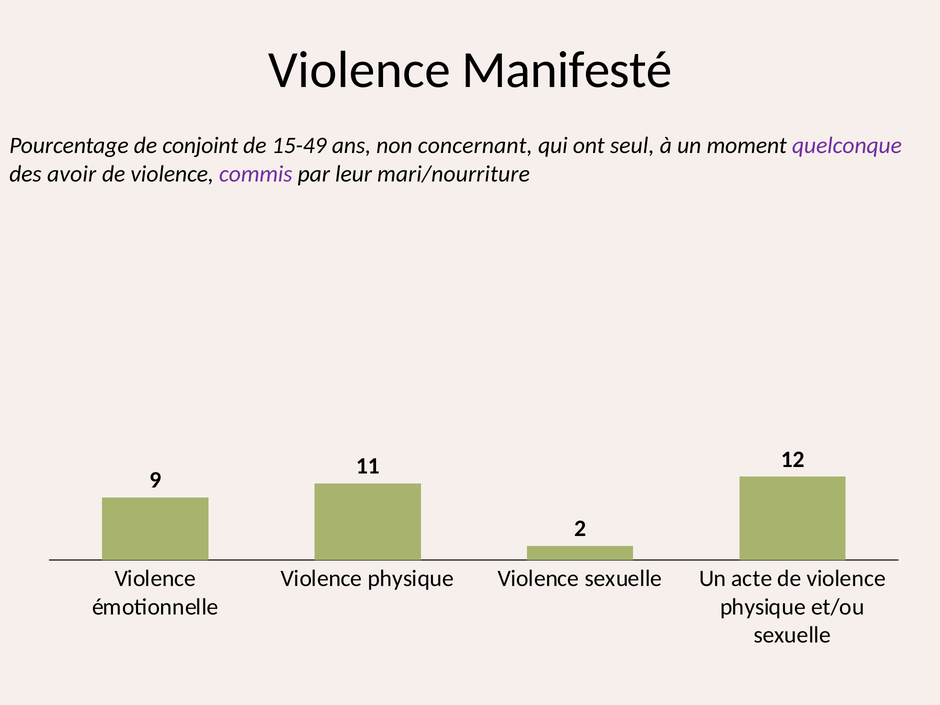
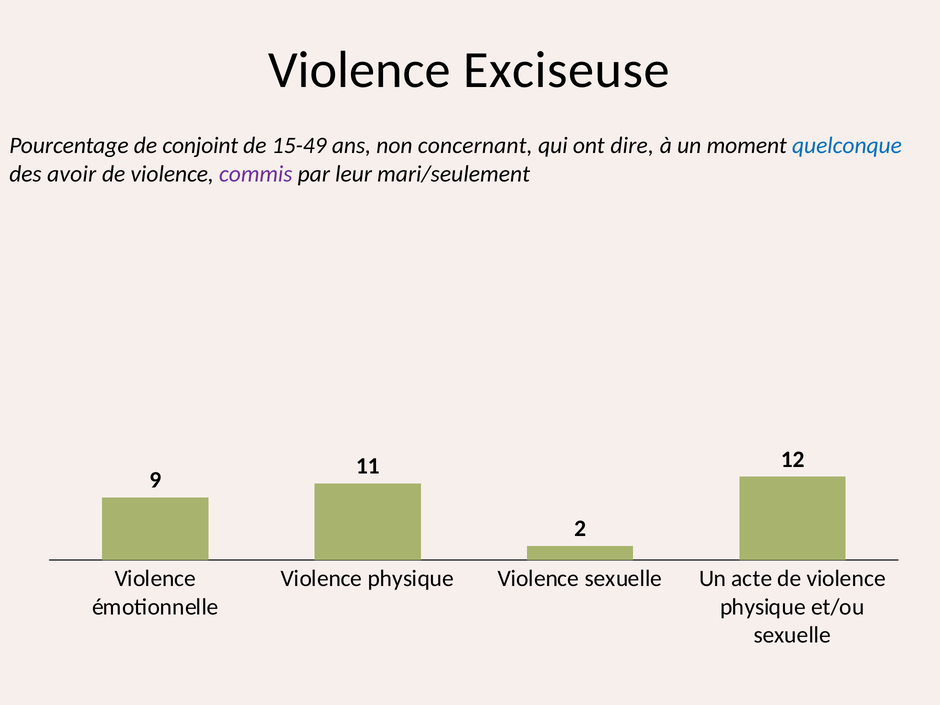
Manifesté: Manifesté -> Exciseuse
seul: seul -> dire
quelconque colour: purple -> blue
mari/nourriture: mari/nourriture -> mari/seulement
